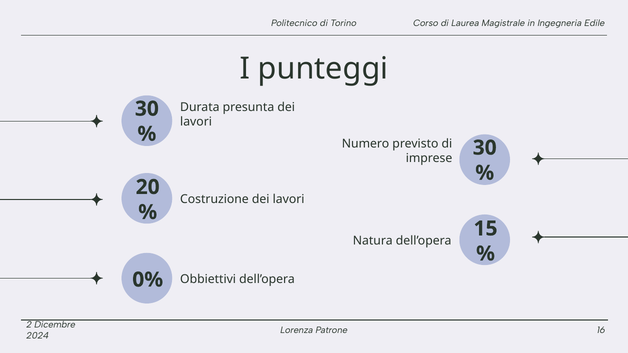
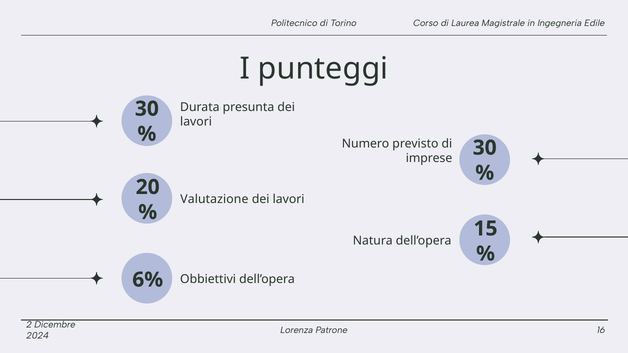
Costruzione: Costruzione -> Valutazione
0%: 0% -> 6%
